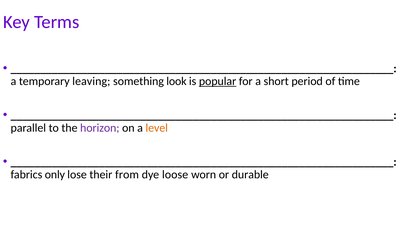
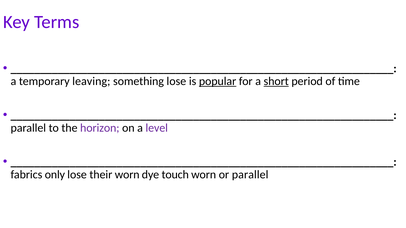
something look: look -> lose
short underline: none -> present
level colour: orange -> purple
their from: from -> worn
loose: loose -> touch
or durable: durable -> parallel
